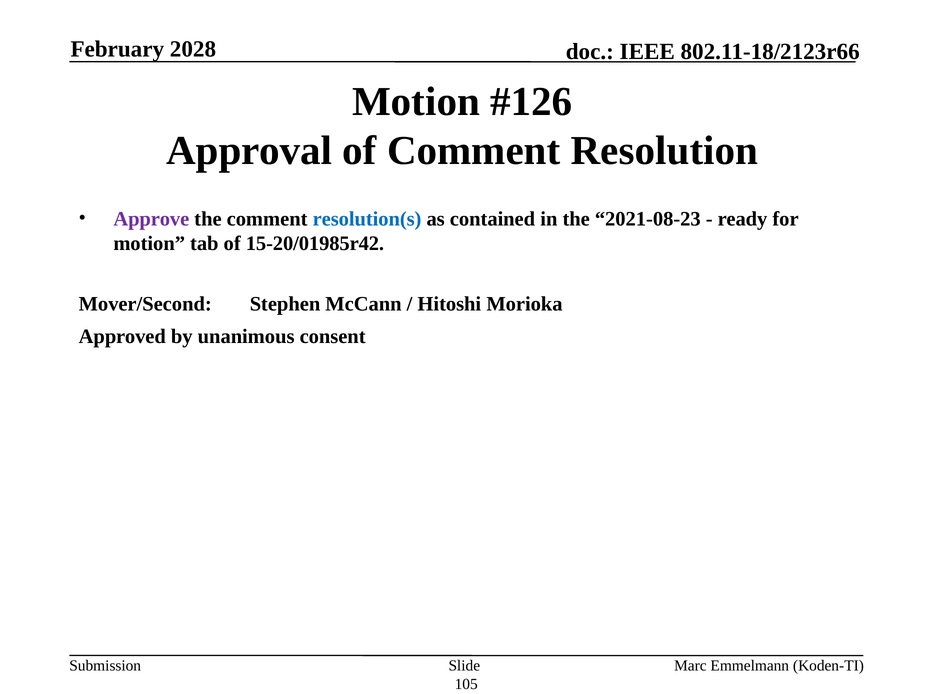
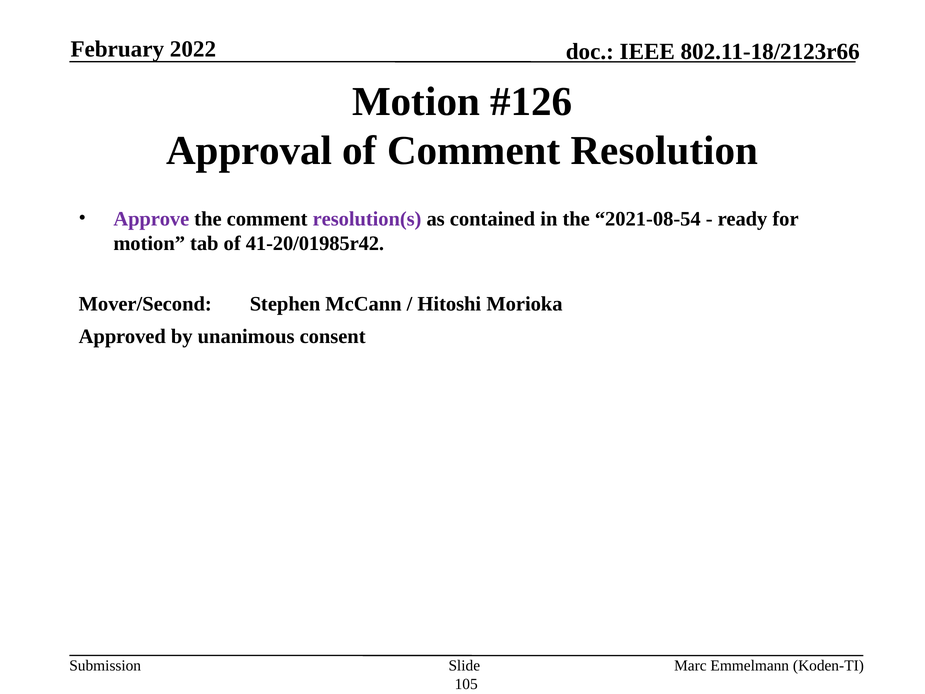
2028: 2028 -> 2022
resolution(s colour: blue -> purple
2021-08-23: 2021-08-23 -> 2021-08-54
15-20/01985r42: 15-20/01985r42 -> 41-20/01985r42
